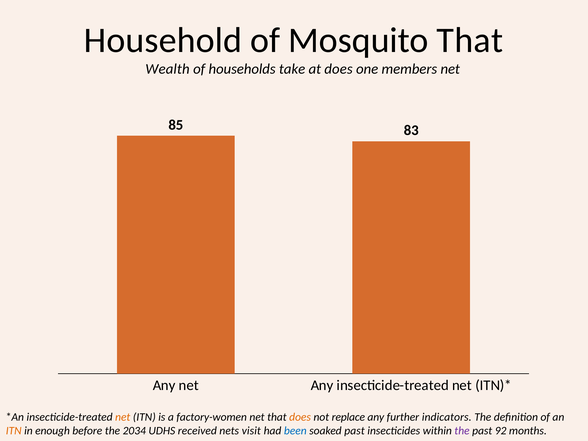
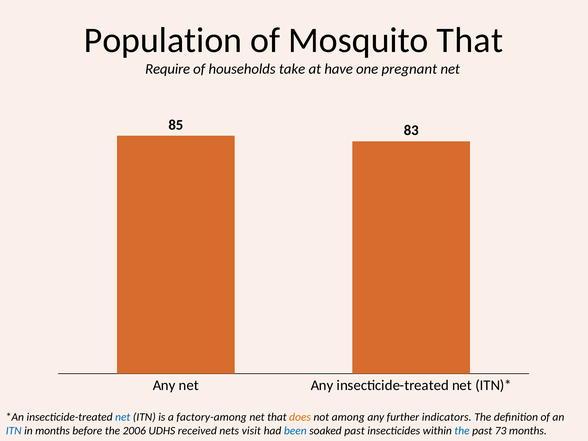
Household: Household -> Population
Wealth: Wealth -> Require
at does: does -> have
members: members -> pregnant
net at (123, 417) colour: orange -> blue
factory-women: factory-women -> factory-among
replace: replace -> among
ITN at (14, 431) colour: orange -> blue
in enough: enough -> months
2034: 2034 -> 2006
the at (462, 431) colour: purple -> blue
92: 92 -> 73
